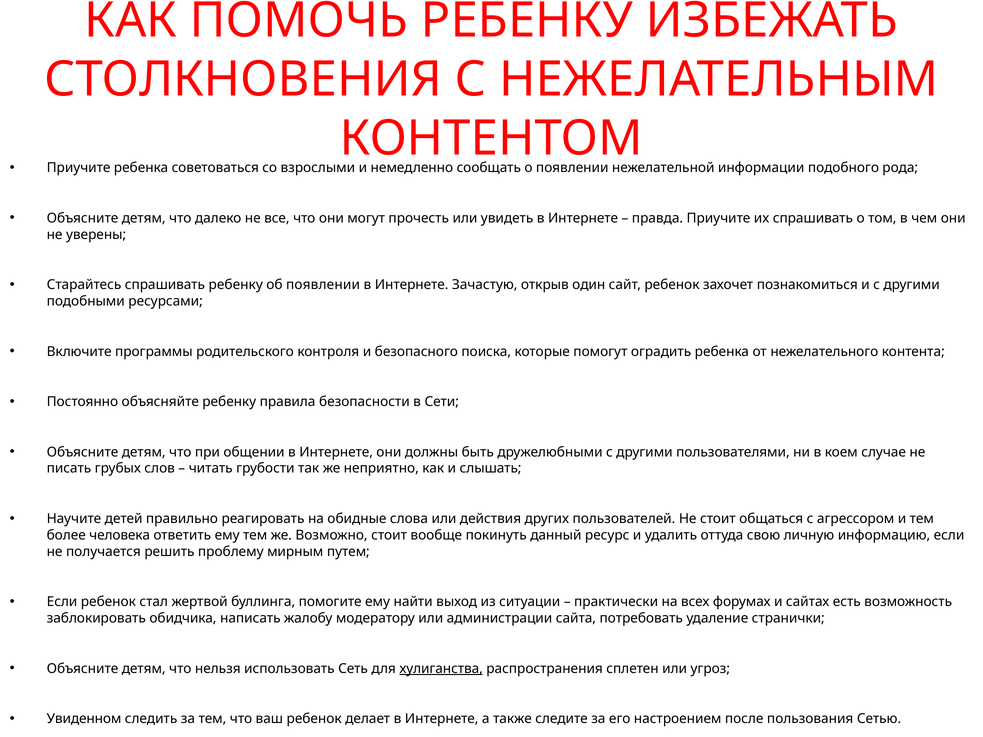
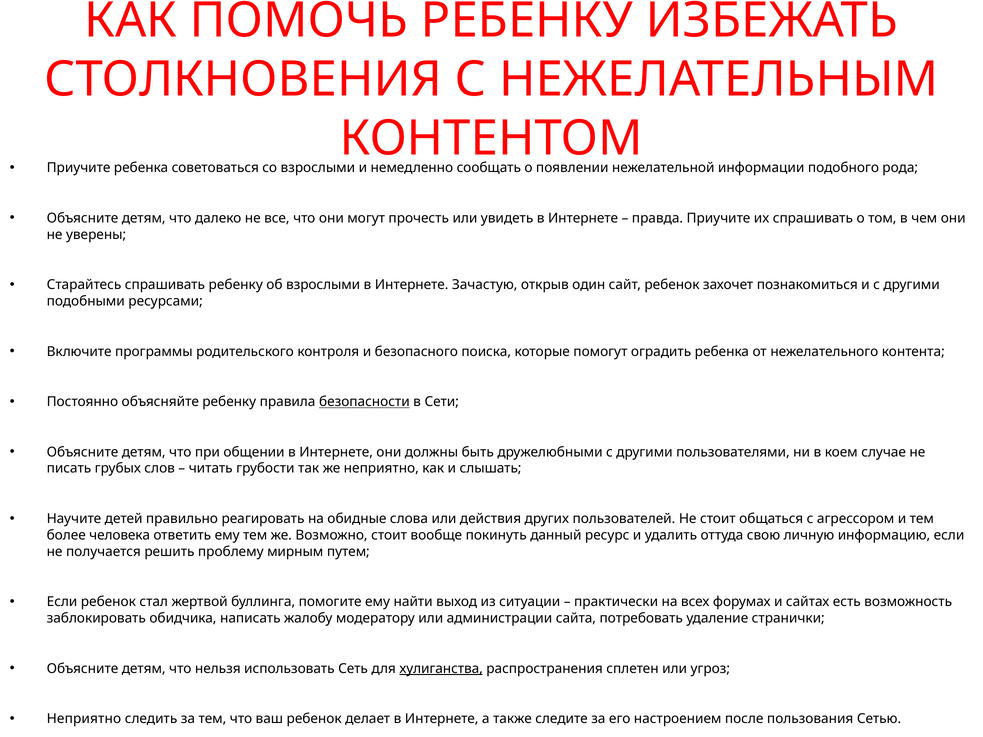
об появлении: появлении -> взрослыми
безопасности underline: none -> present
Увиденном at (84, 719): Увиденном -> Неприятно
